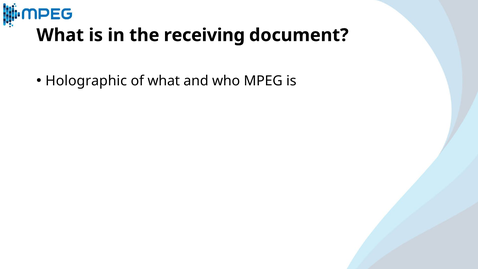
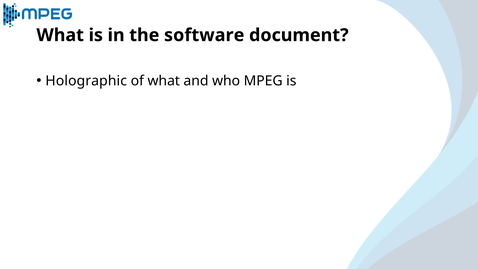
receiving: receiving -> software
